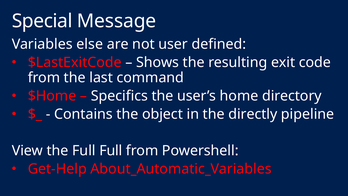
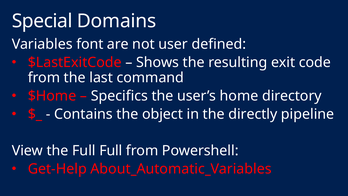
Message: Message -> Domains
else: else -> font
